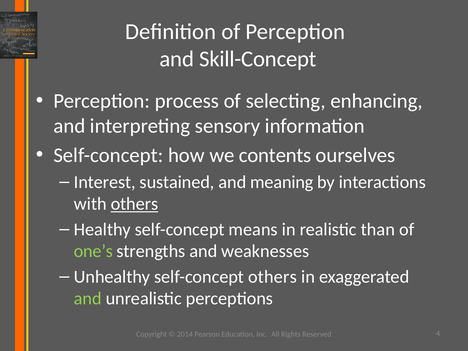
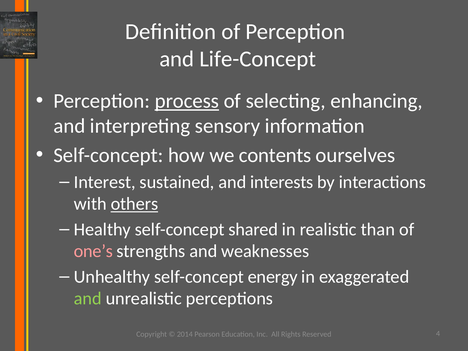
Skill-Concept: Skill-Concept -> Life-Concept
process underline: none -> present
meaning: meaning -> interests
means: means -> shared
one’s colour: light green -> pink
self-concept others: others -> energy
